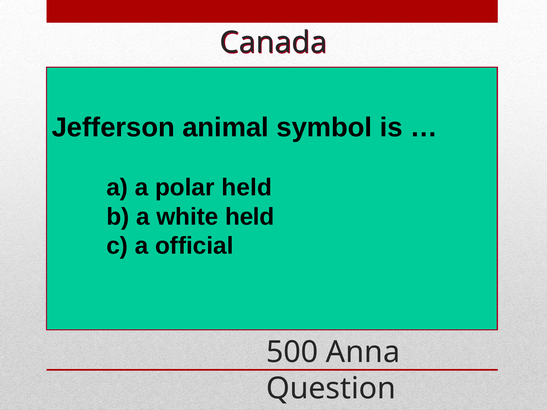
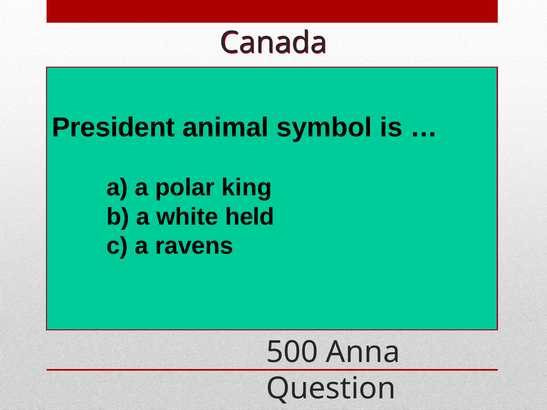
Jefferson: Jefferson -> President
polar held: held -> king
official: official -> ravens
